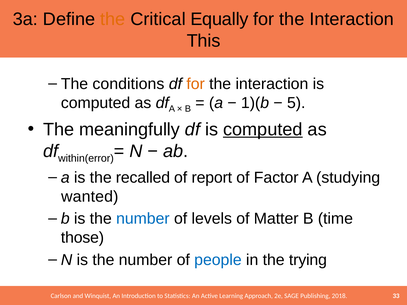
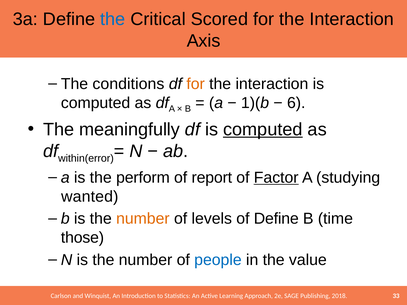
the at (113, 19) colour: orange -> blue
Equally: Equally -> Scored
This: This -> Axis
5: 5 -> 6
recalled: recalled -> perform
Factor underline: none -> present
number at (143, 219) colour: blue -> orange
of Matter: Matter -> Define
trying: trying -> value
